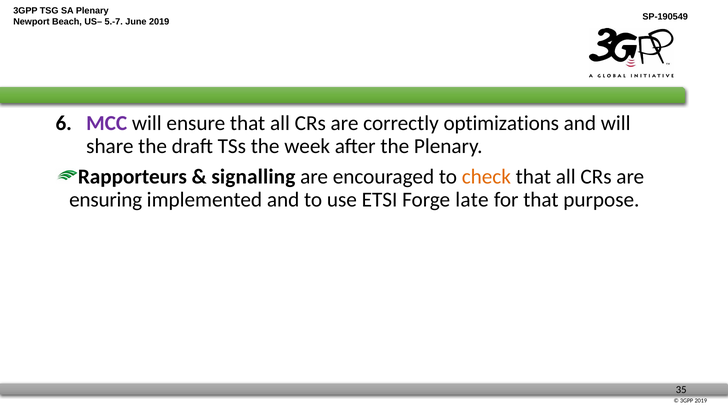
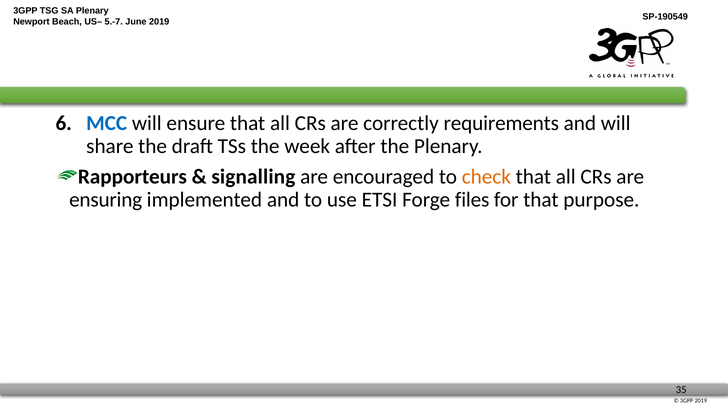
MCC colour: purple -> blue
optimizations: optimizations -> requirements
late: late -> files
